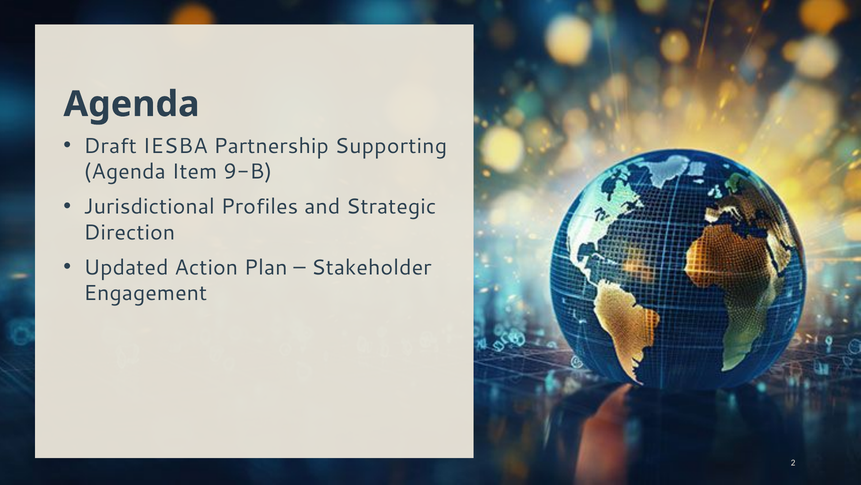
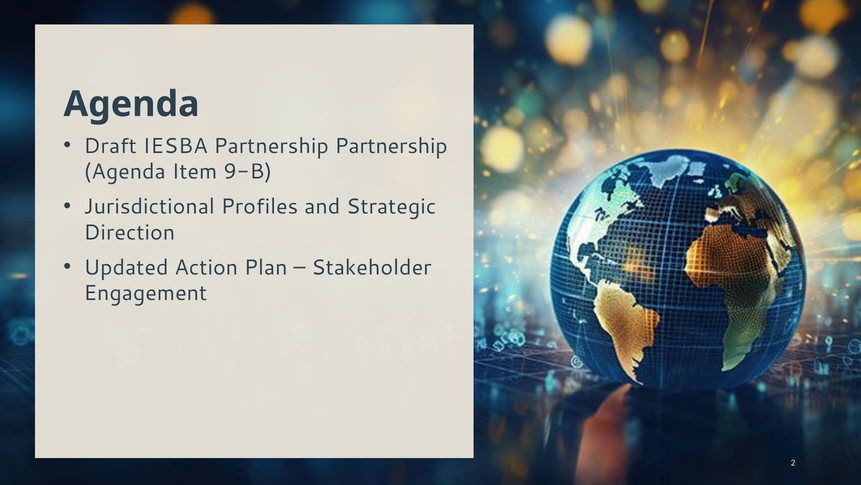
Partnership Supporting: Supporting -> Partnership
